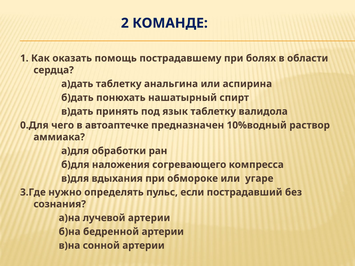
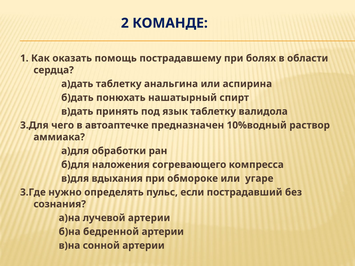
0.Для: 0.Для -> 3.Для
